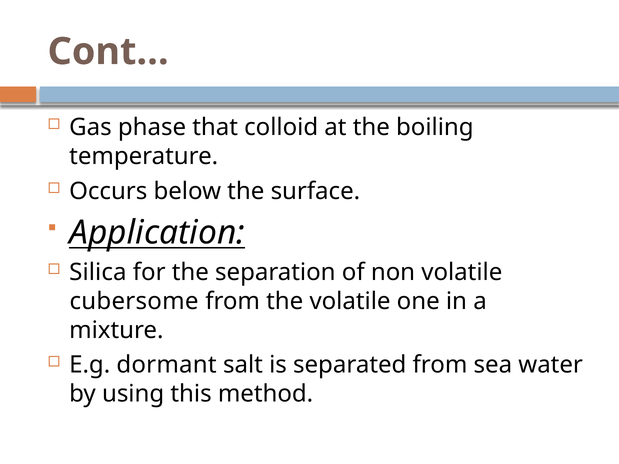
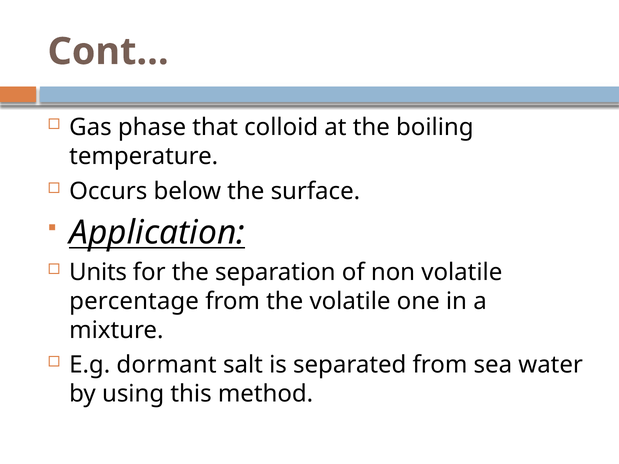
Silica: Silica -> Units
cubersome: cubersome -> percentage
